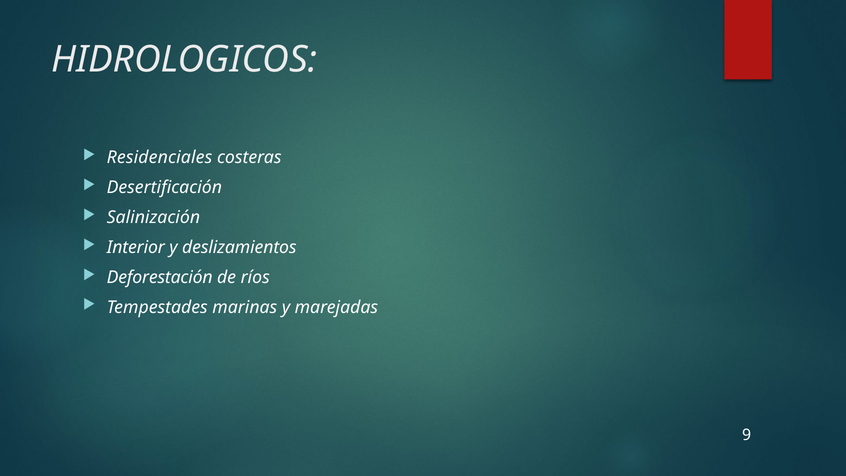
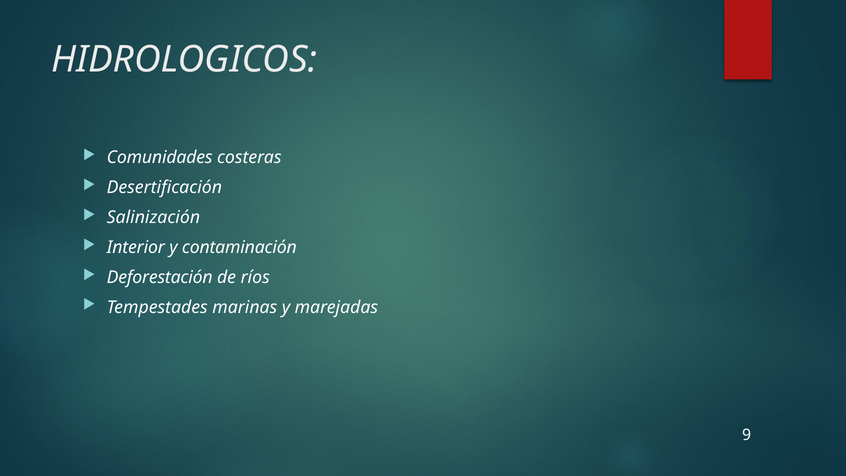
Residenciales: Residenciales -> Comunidades
deslizamientos: deslizamientos -> contaminación
